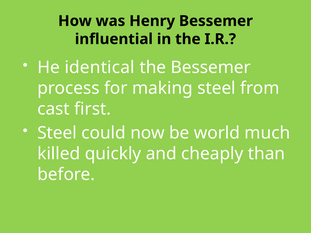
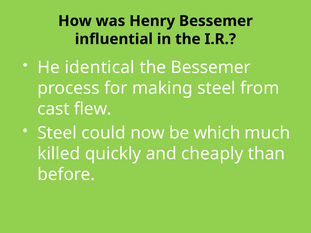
first: first -> flew
world: world -> which
